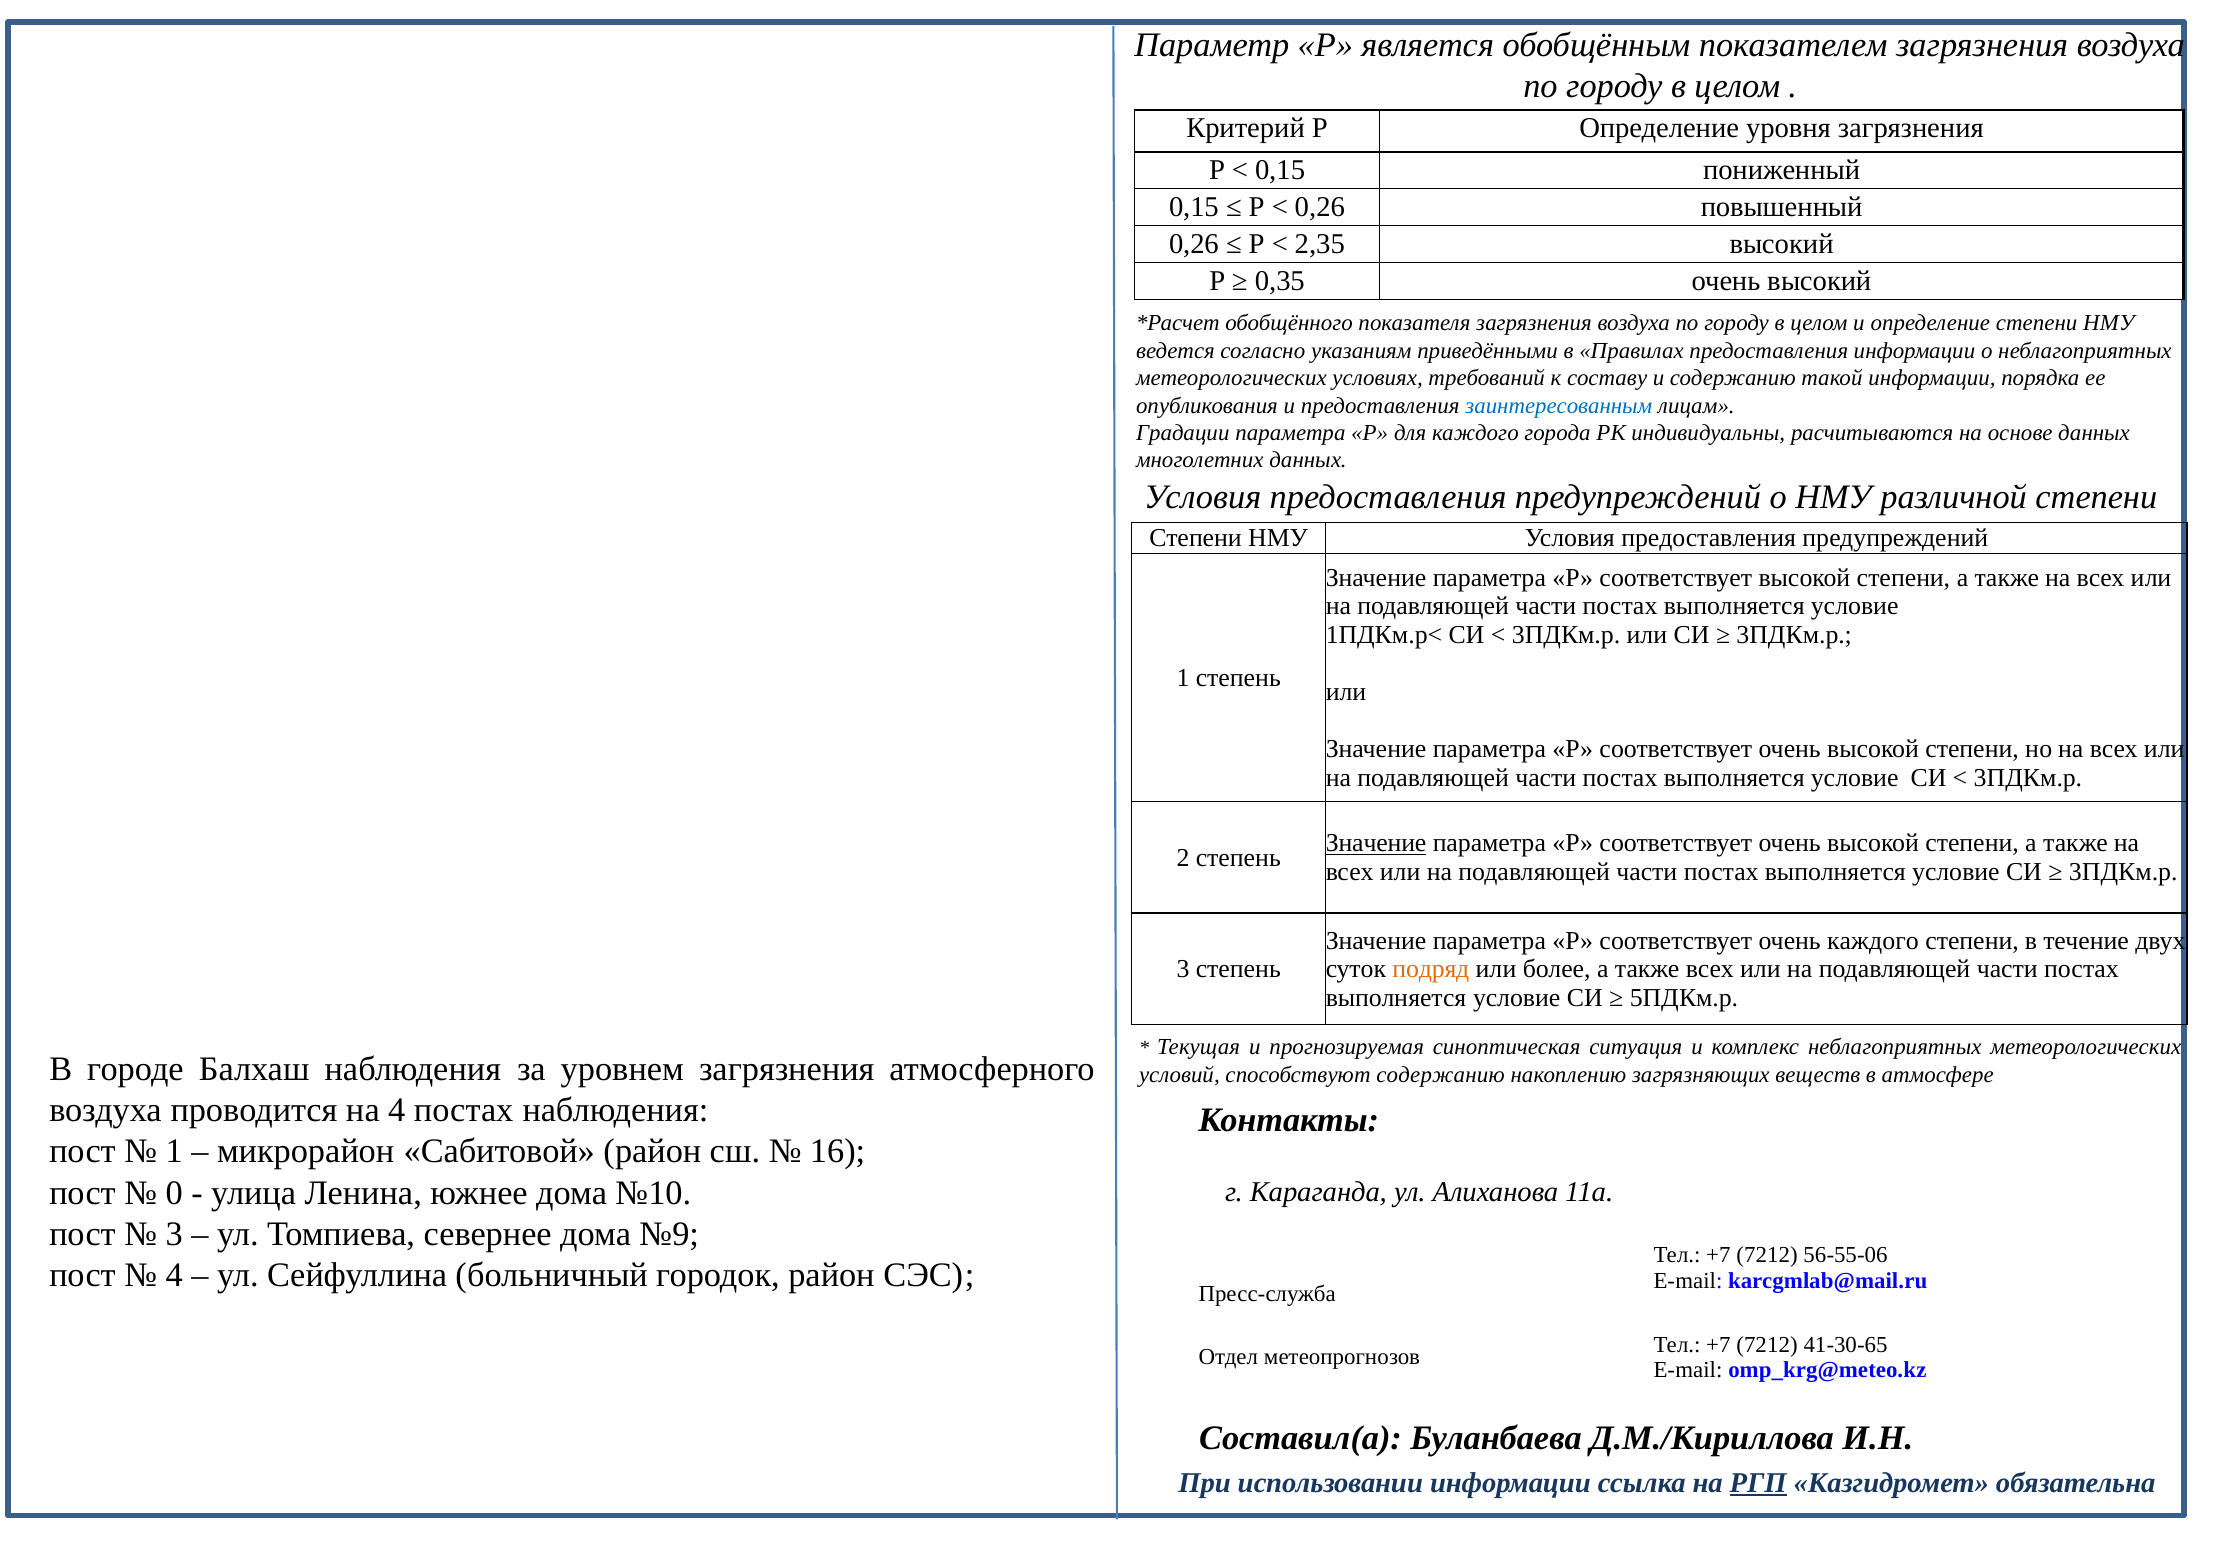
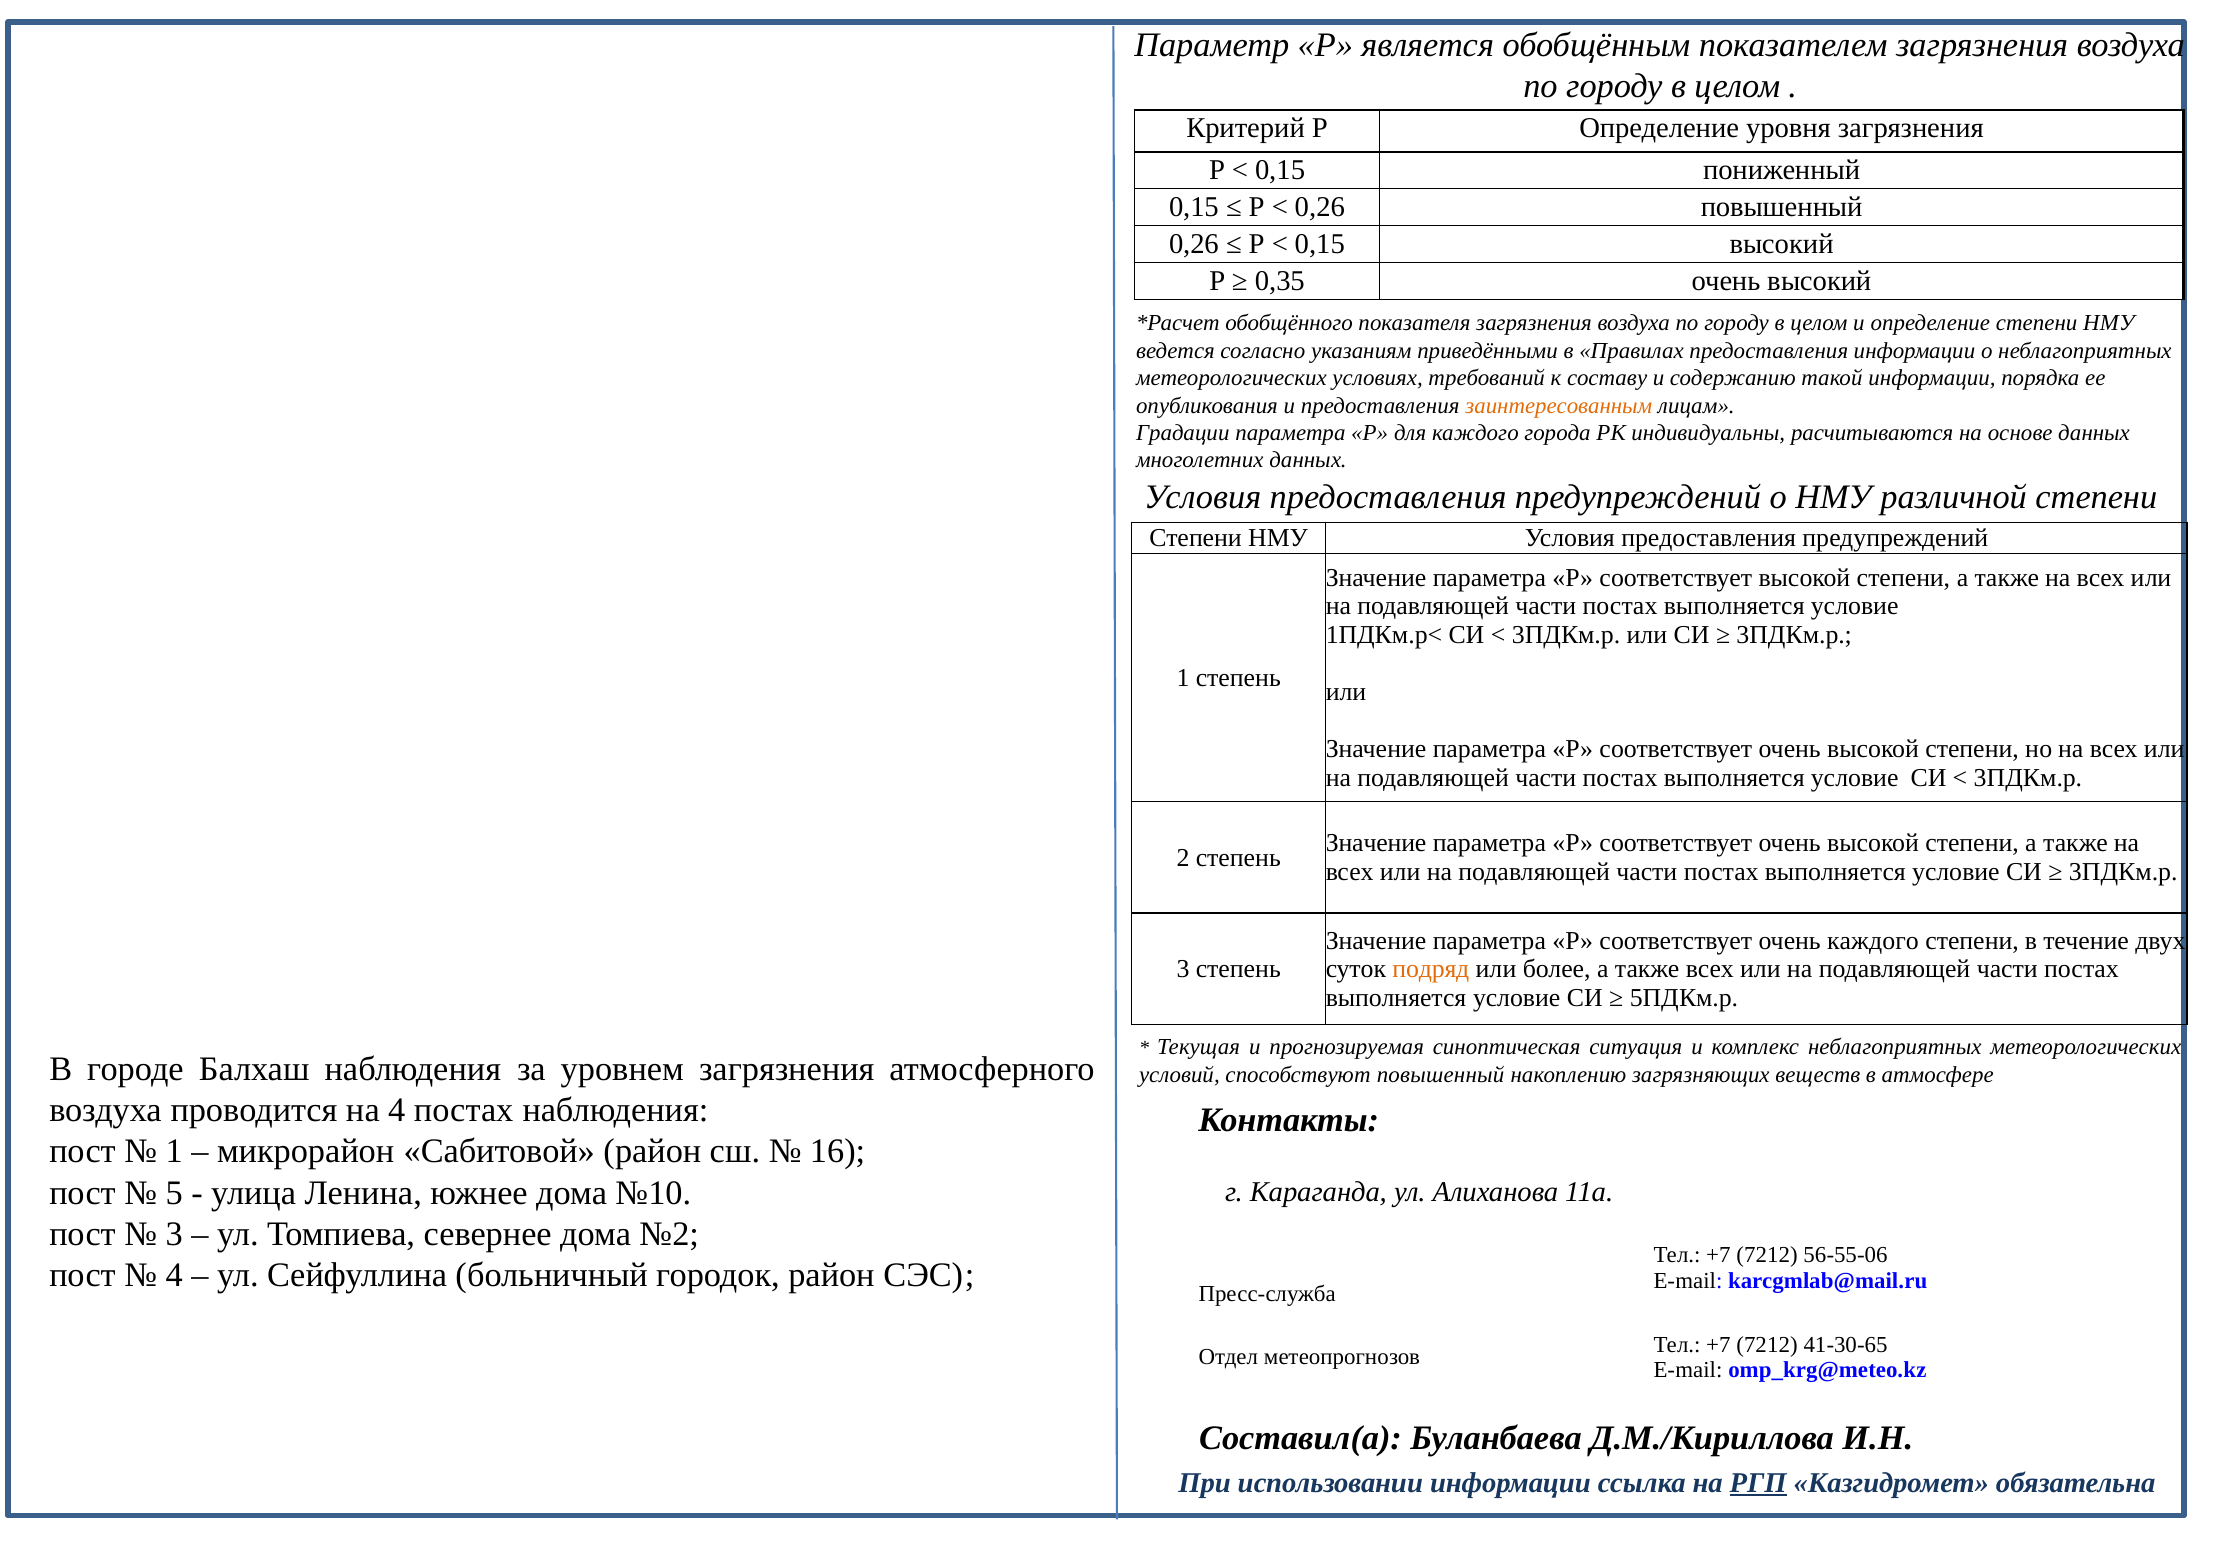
2,35 at (1320, 244): 2,35 -> 0,15
заинтересованным colour: blue -> orange
Значение at (1376, 844) underline: present -> none
способствуют содержанию: содержанию -> повышенный
0: 0 -> 5
№9: №9 -> №2
